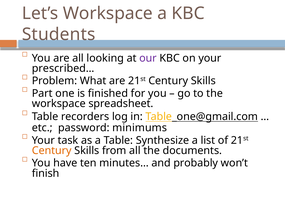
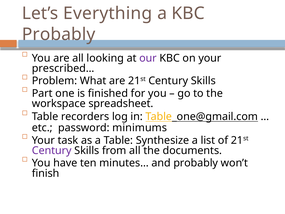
Let’s Workspace: Workspace -> Everything
Students at (59, 34): Students -> Probably
Century at (52, 150) colour: orange -> purple
